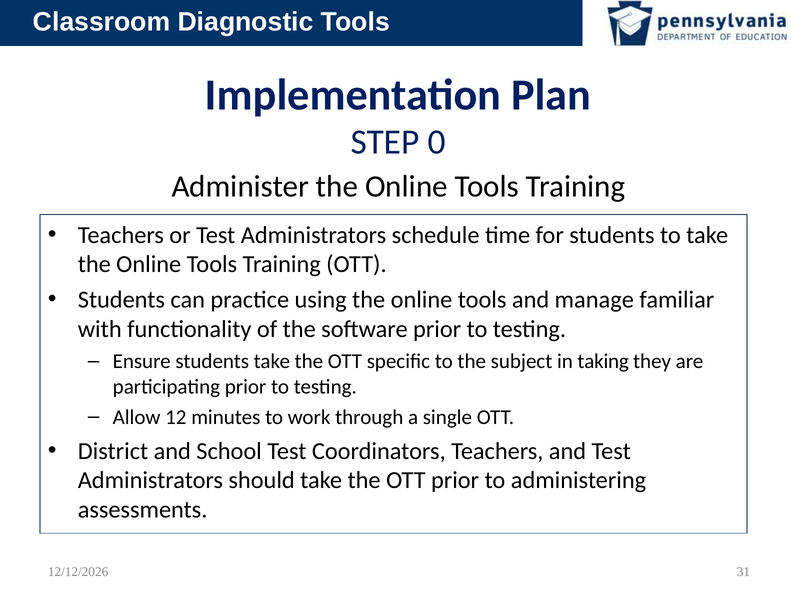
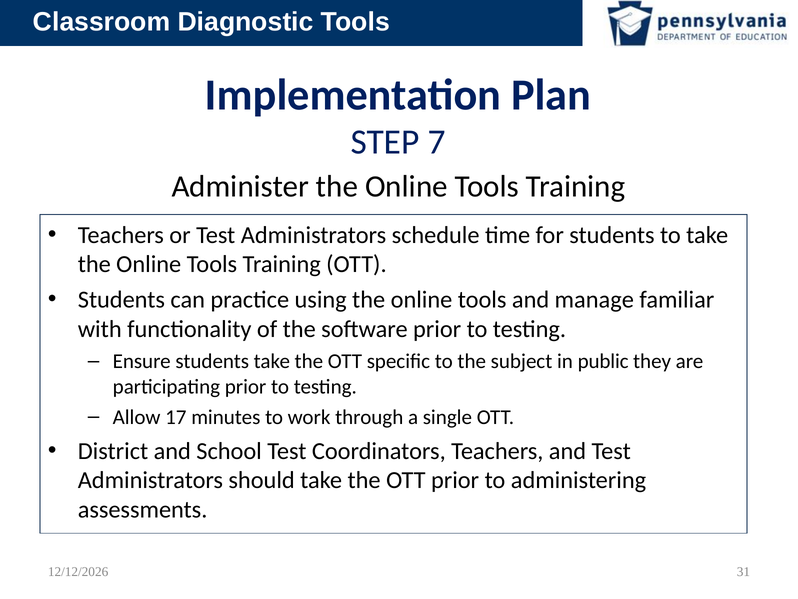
0: 0 -> 7
taking: taking -> public
12: 12 -> 17
